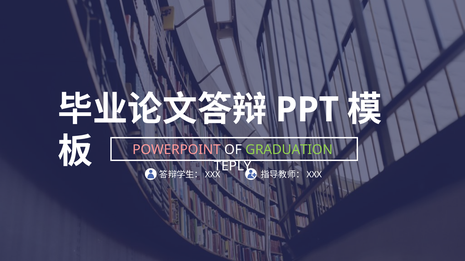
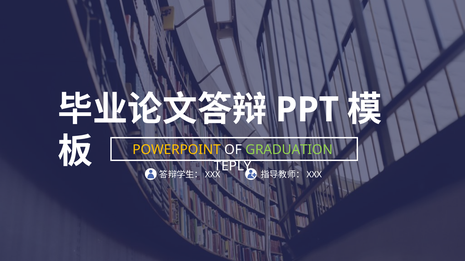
POWERPOINT colour: pink -> yellow
